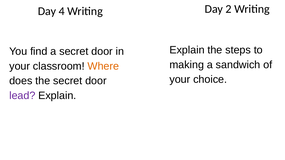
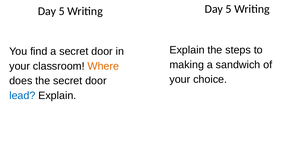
2 at (229, 9): 2 -> 5
4 at (62, 11): 4 -> 5
lead colour: purple -> blue
